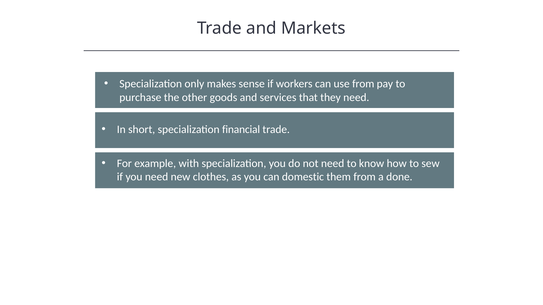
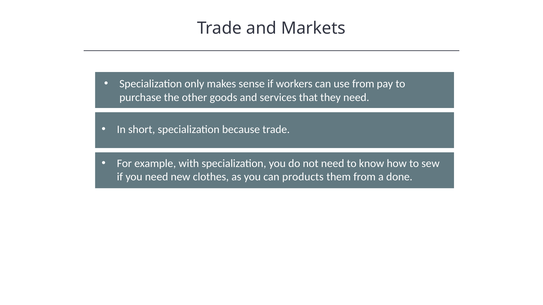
financial: financial -> because
domestic: domestic -> products
